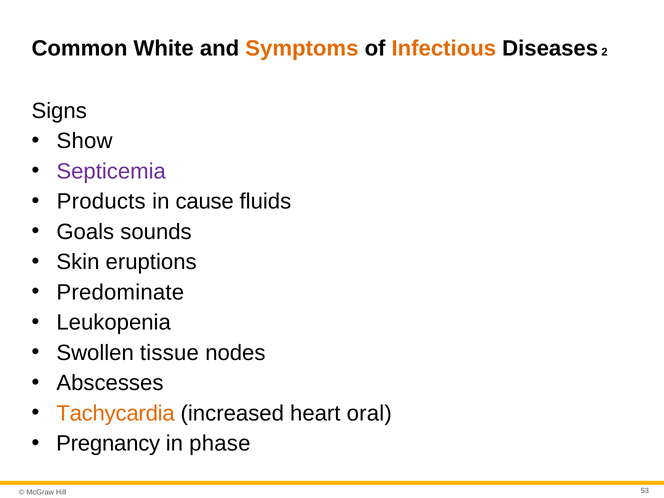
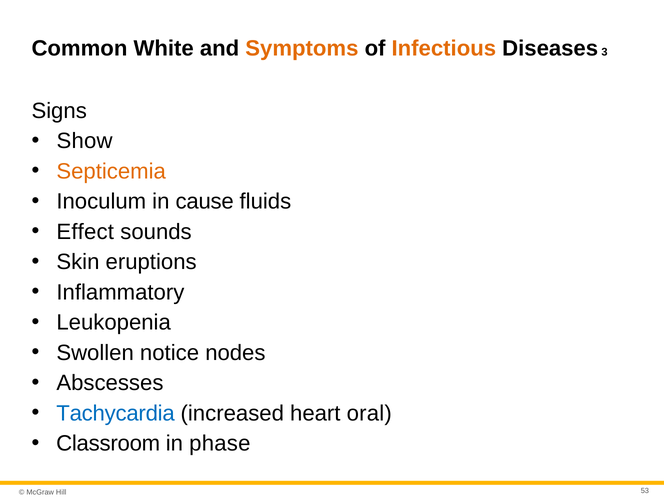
2: 2 -> 3
Septicemia colour: purple -> orange
Products: Products -> Inoculum
Goals: Goals -> Effect
Predominate: Predominate -> Inflammatory
tissue: tissue -> notice
Tachycardia colour: orange -> blue
Pregnancy: Pregnancy -> Classroom
